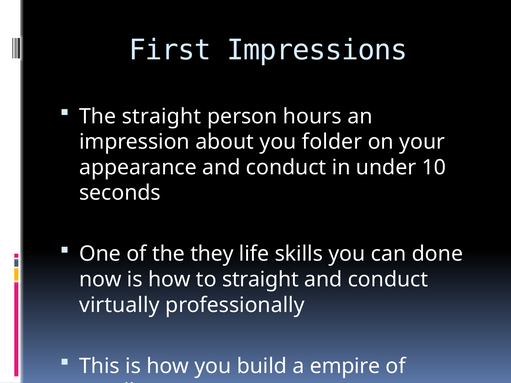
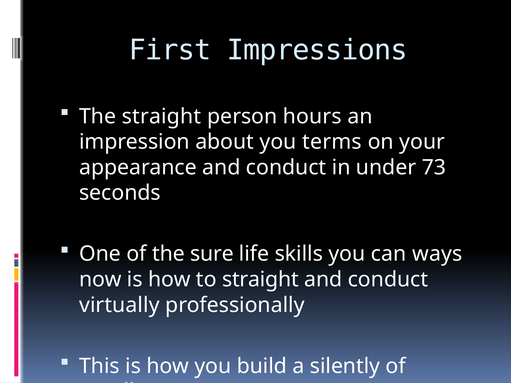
folder: folder -> terms
10: 10 -> 73
they: they -> sure
done: done -> ways
empire: empire -> silently
